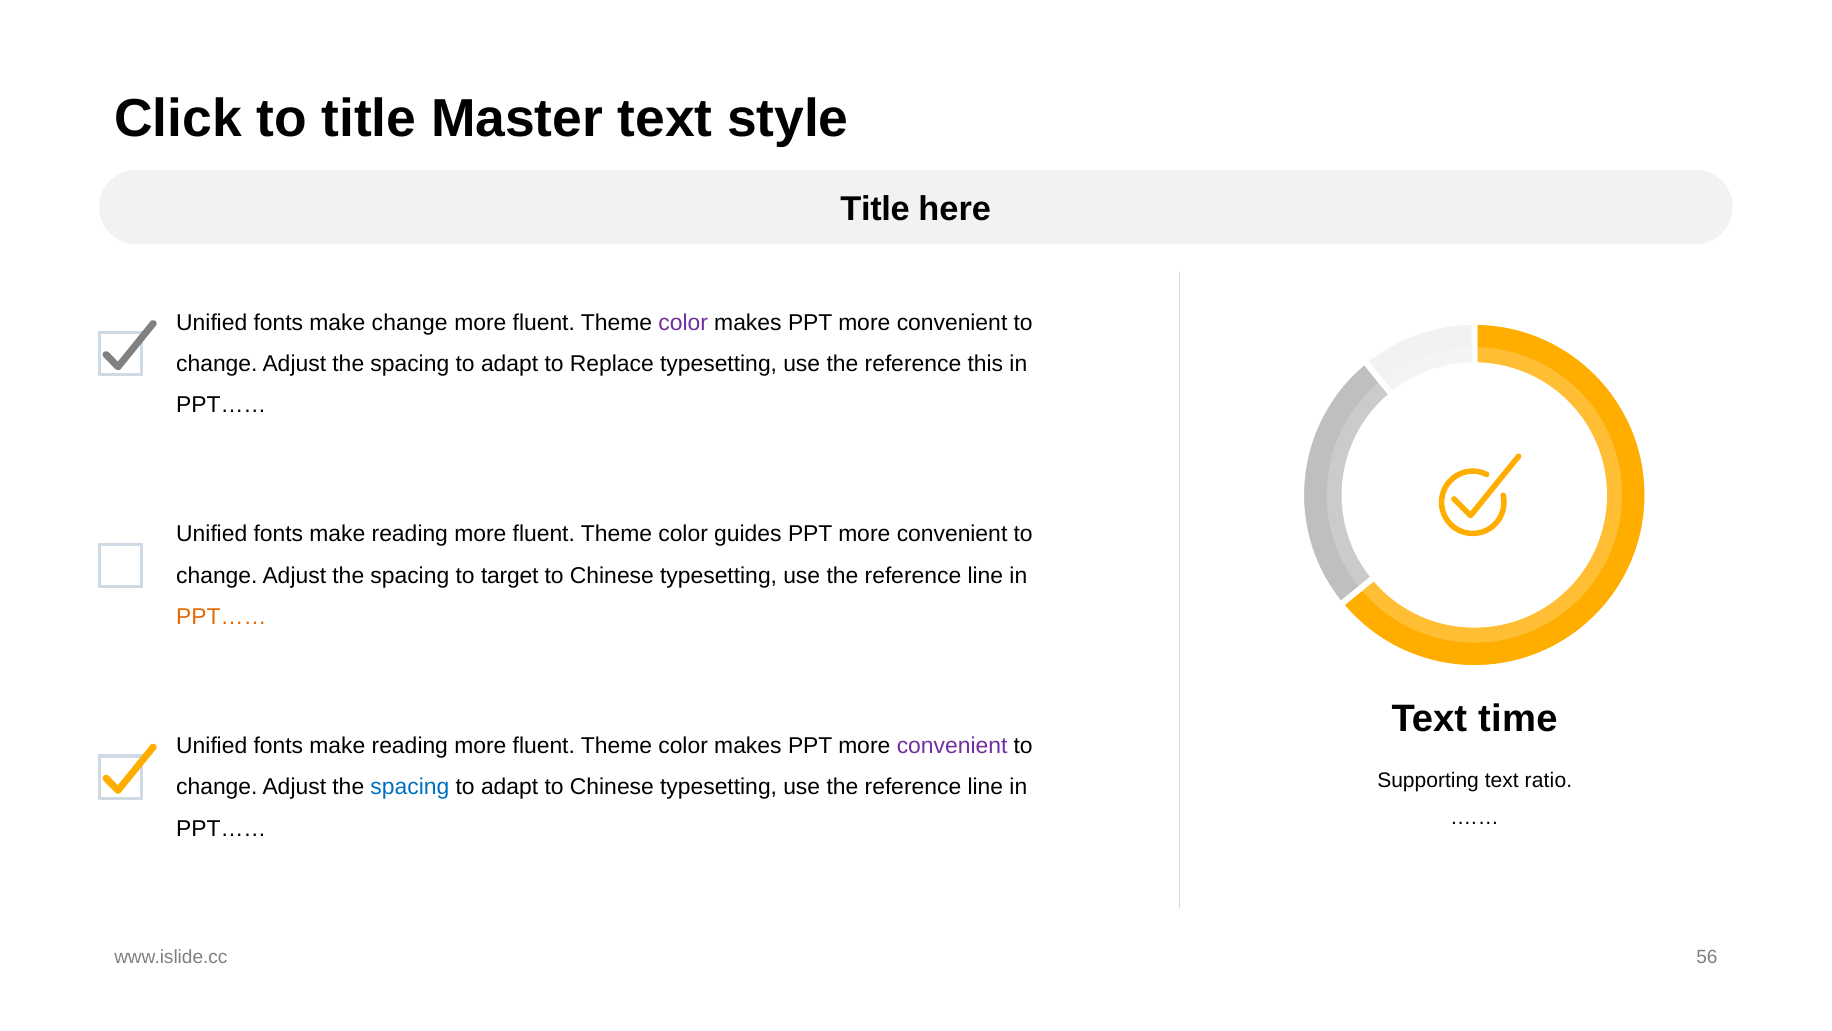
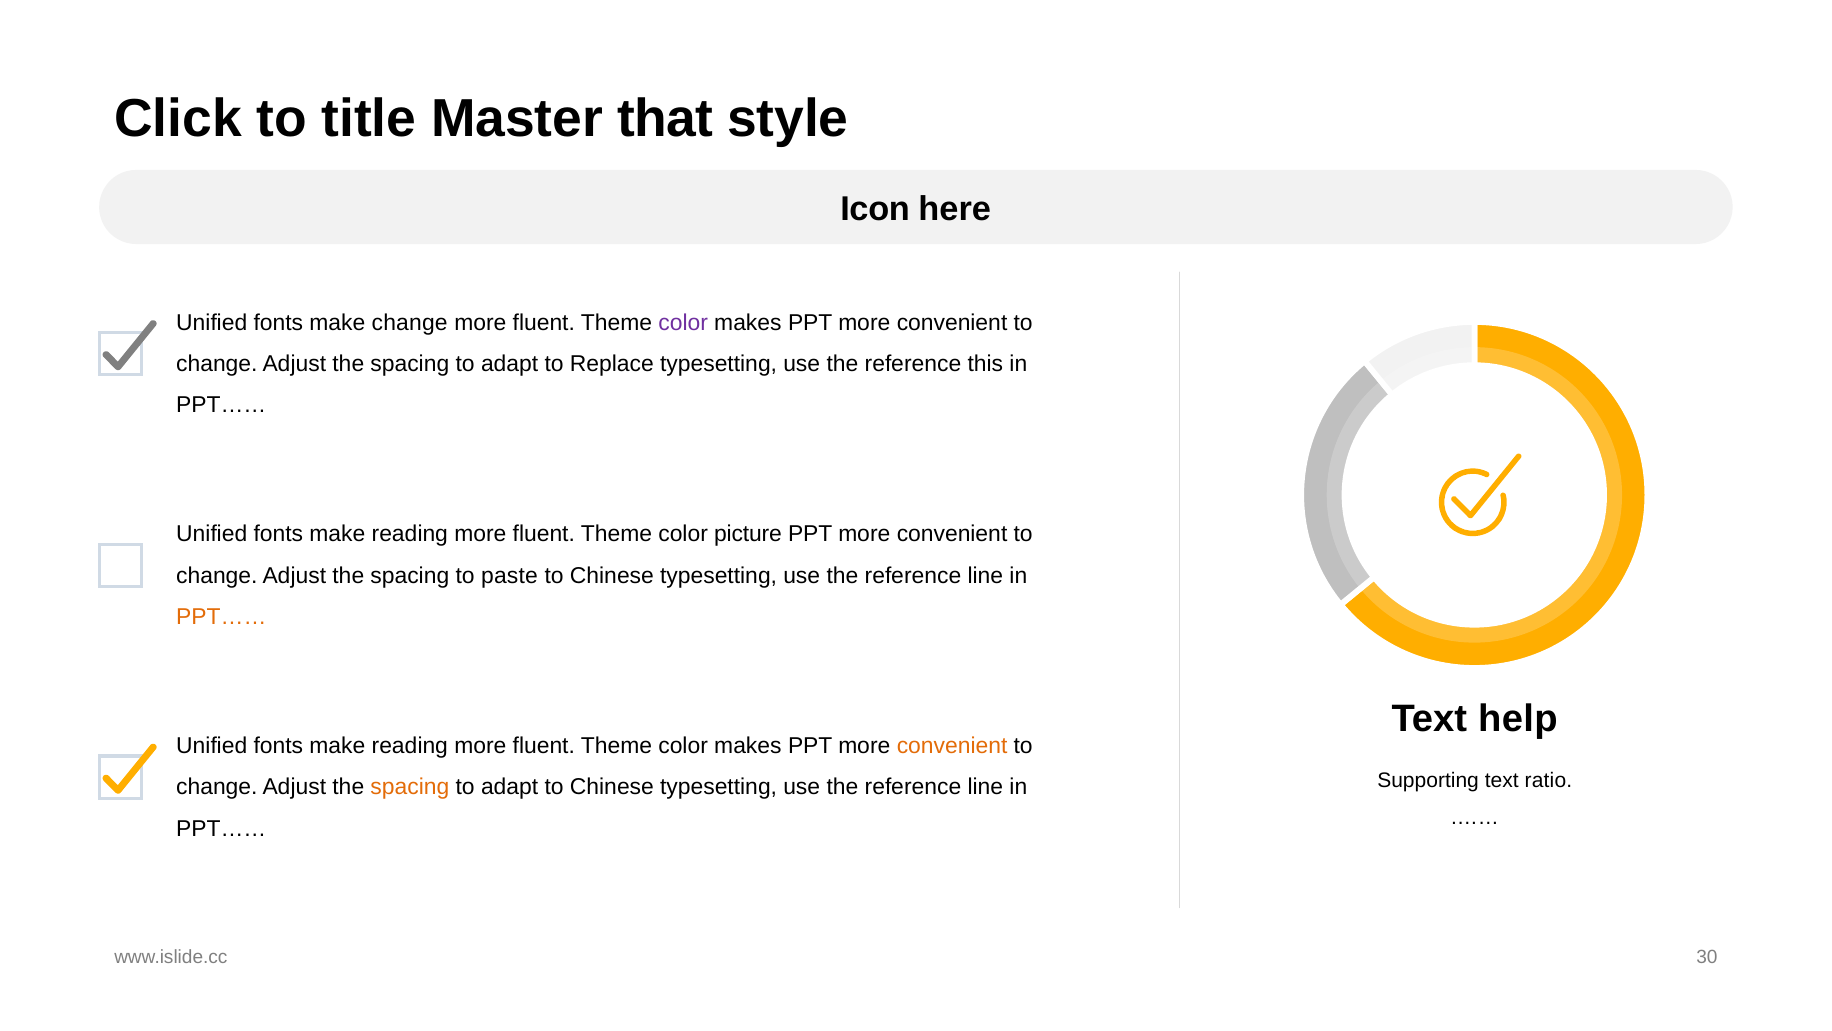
Master text: text -> that
Title at (875, 209): Title -> Icon
guides: guides -> picture
target: target -> paste
time: time -> help
convenient at (952, 746) colour: purple -> orange
spacing at (410, 787) colour: blue -> orange
56: 56 -> 30
